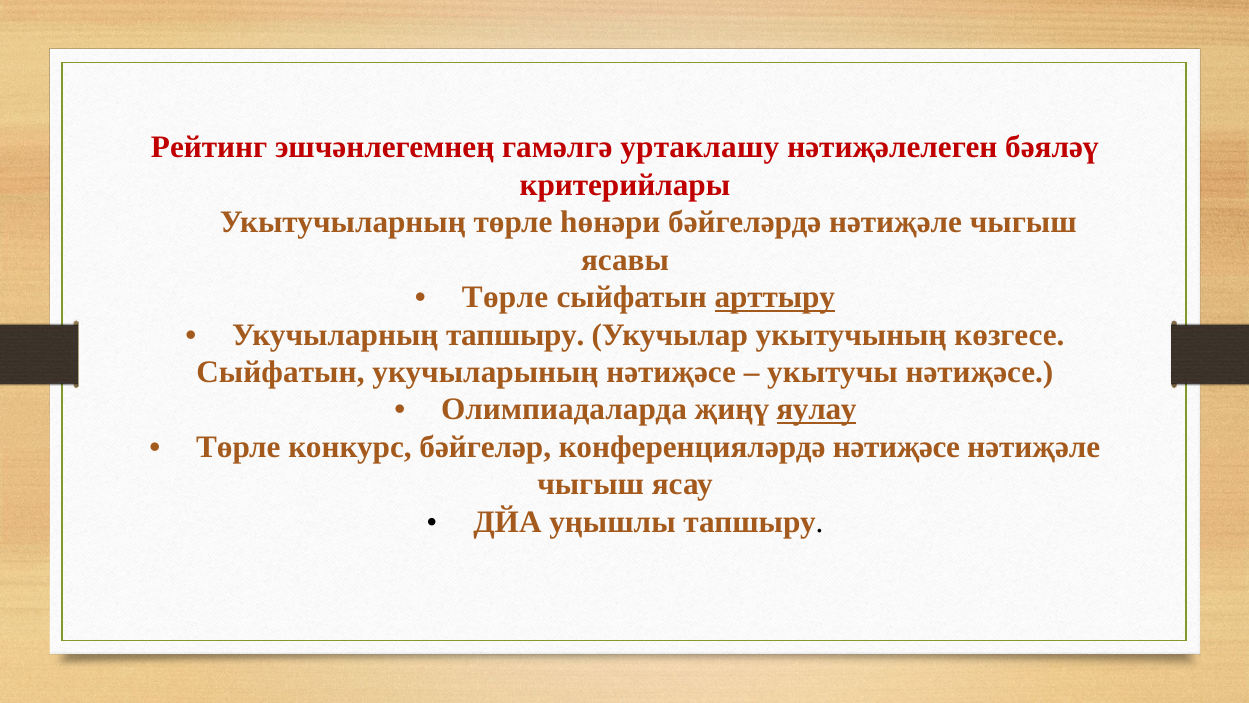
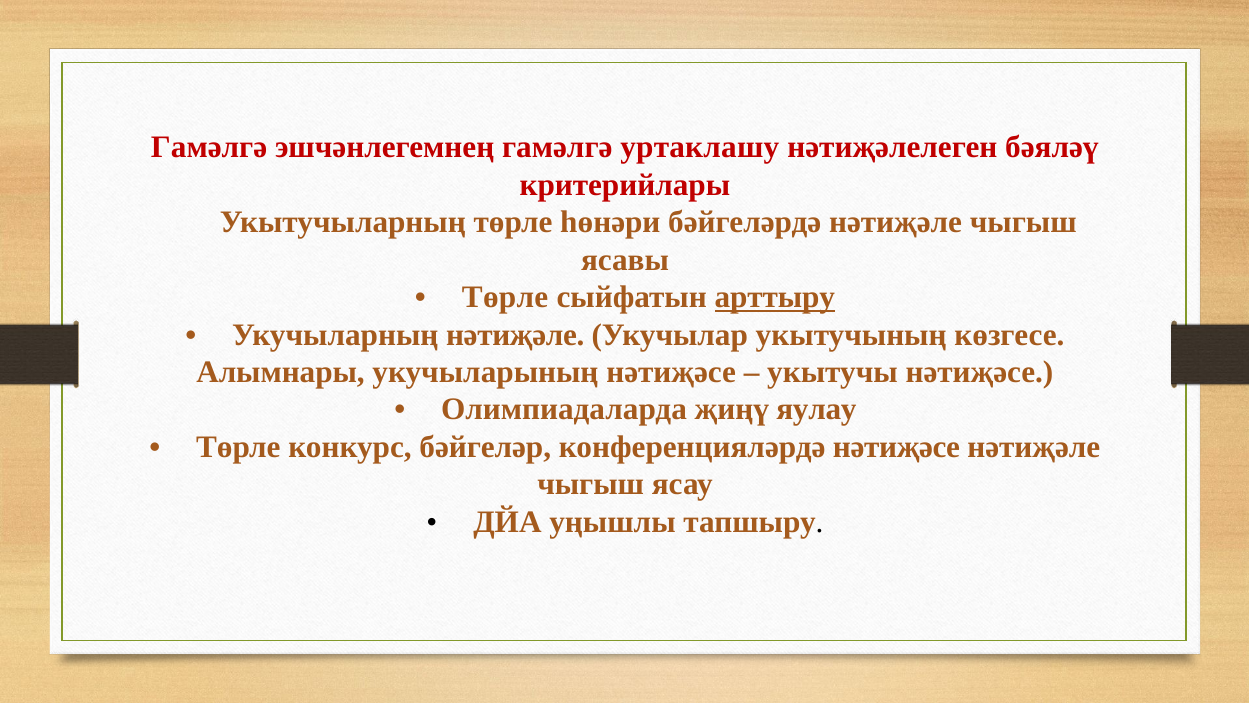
Рейтинг at (209, 147): Рейтинг -> Гамәлгә
Укучыларның тапшыру: тапшыру -> нәтиҗәле
Сыйфатын at (280, 372): Сыйфатын -> Алымнары
яулау underline: present -> none
